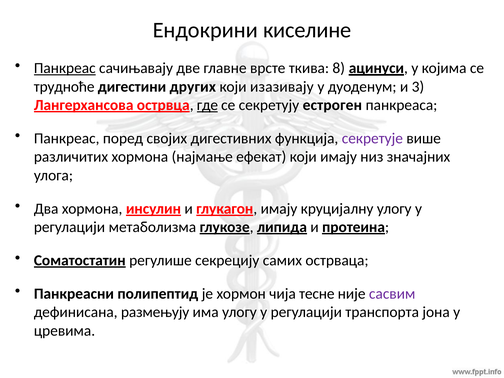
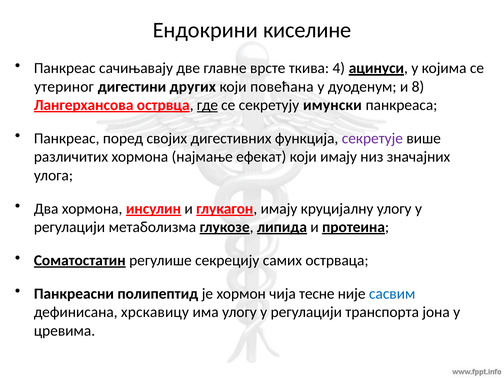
Панкреас at (65, 68) underline: present -> none
8: 8 -> 4
трудноће: трудноће -> утериног
изазивају: изазивају -> повећана
3: 3 -> 8
естроген: естроген -> имунски
сасвим colour: purple -> blue
размењују: размењују -> хрскавицу
